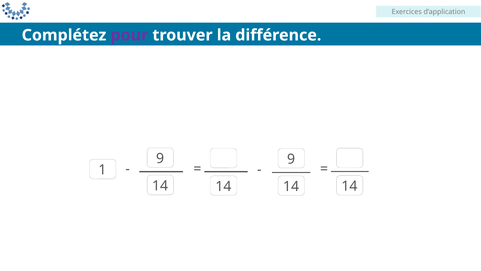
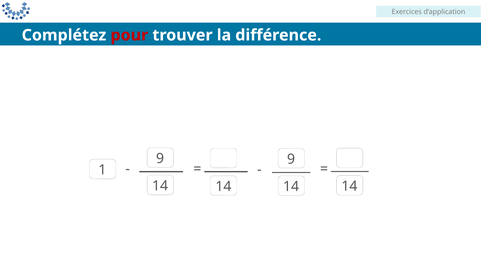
pour colour: purple -> red
